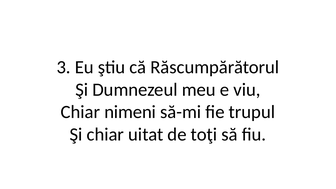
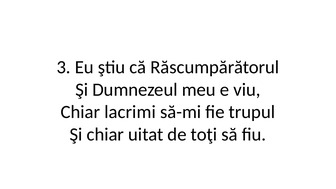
nimeni: nimeni -> lacrimi
